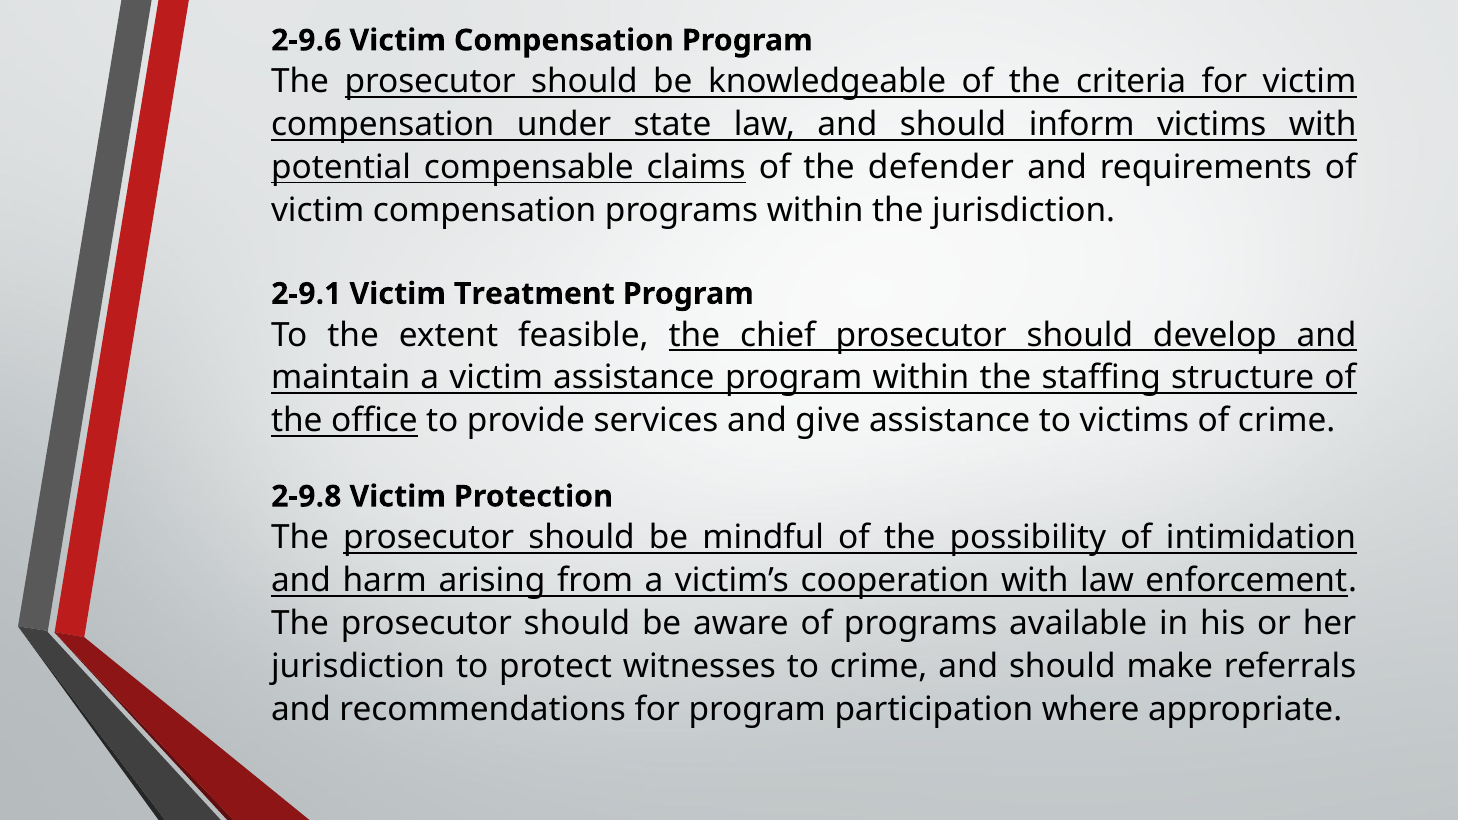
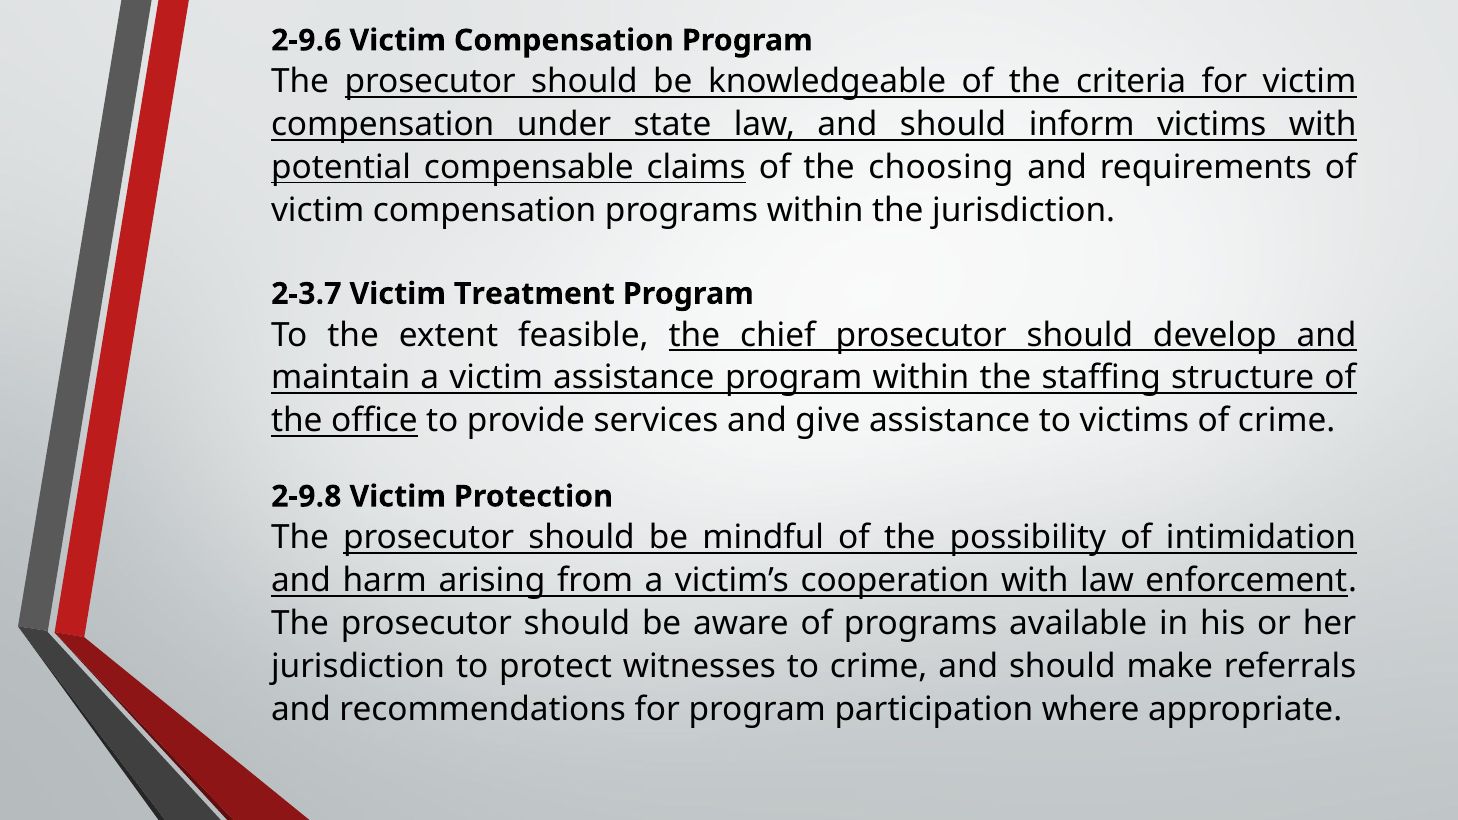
defender: defender -> choosing
2-9.1: 2-9.1 -> 2-3.7
